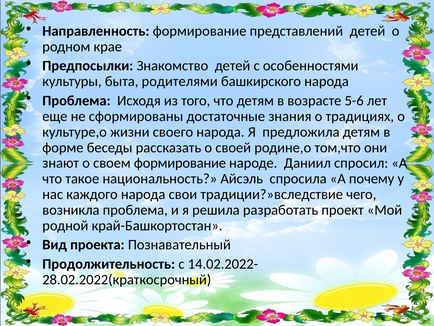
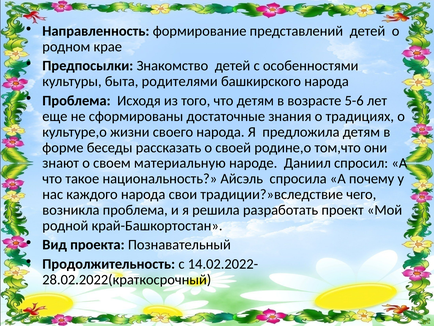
своем формирование: формирование -> материальную
